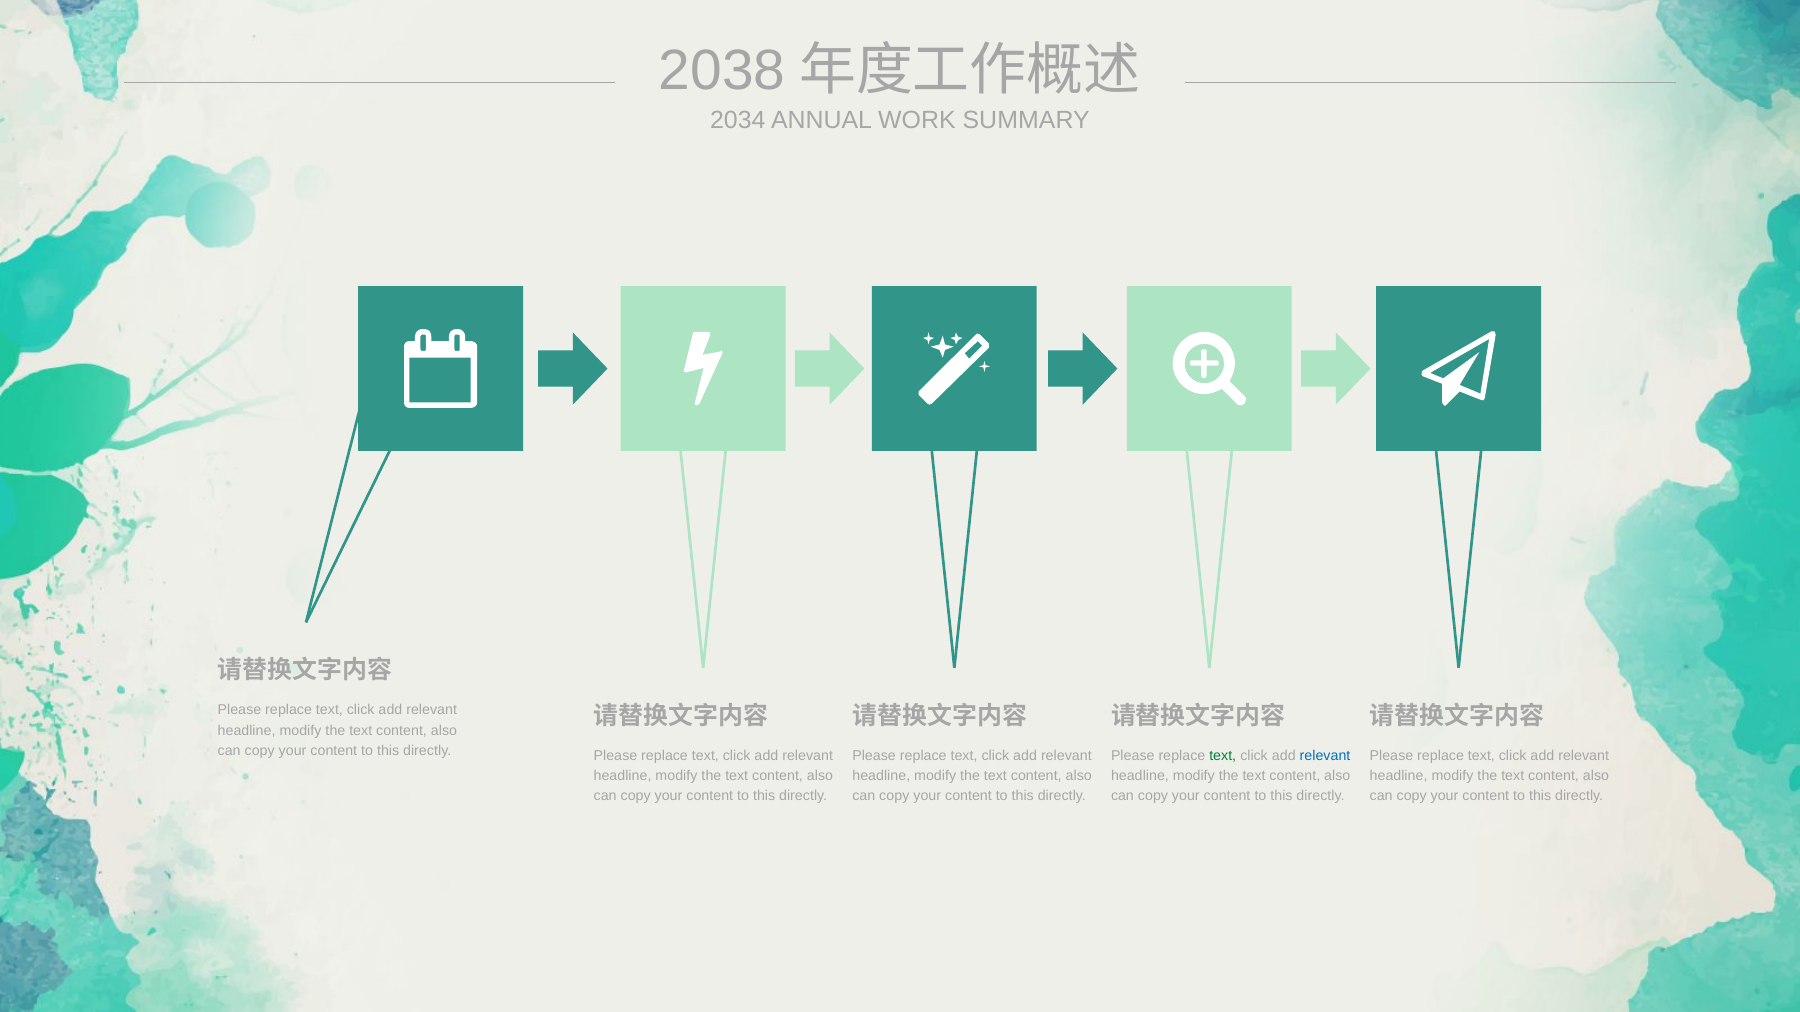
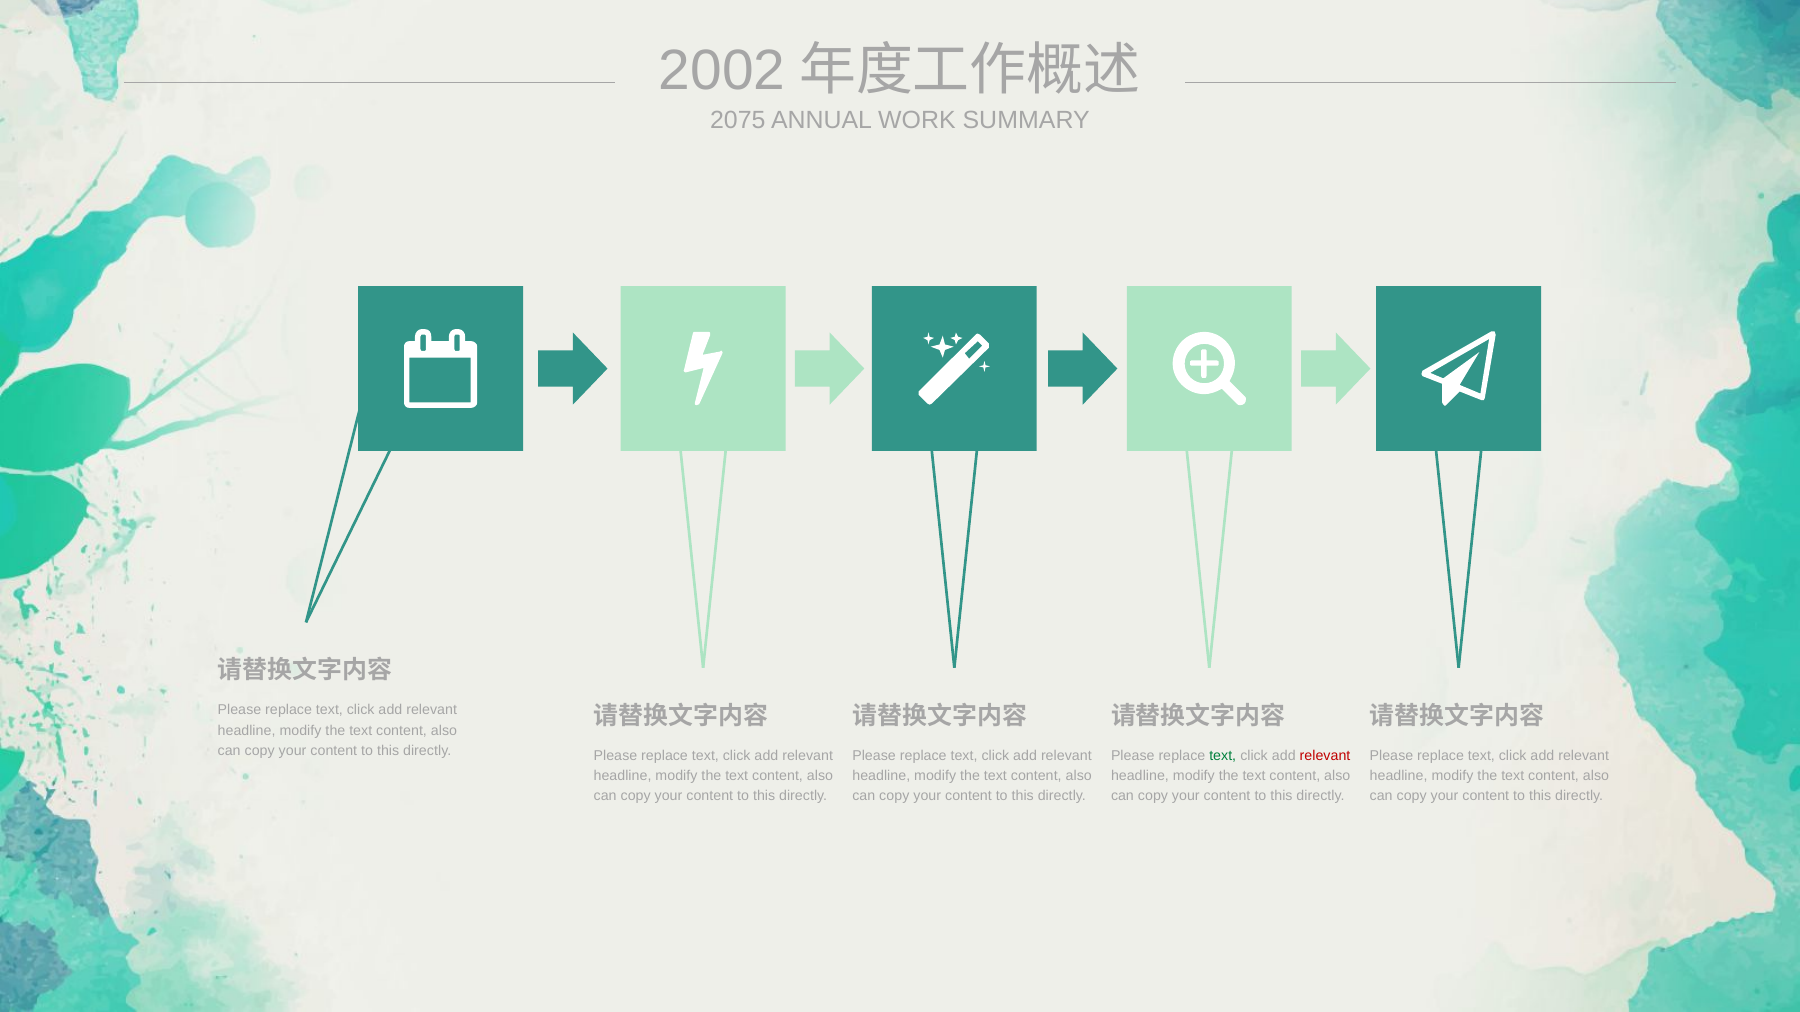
2038: 2038 -> 2002
2034: 2034 -> 2075
relevant at (1325, 756) colour: blue -> red
